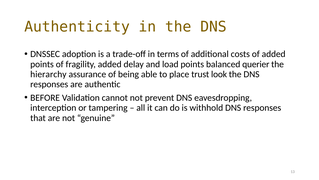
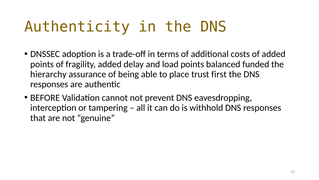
querier: querier -> funded
look: look -> first
